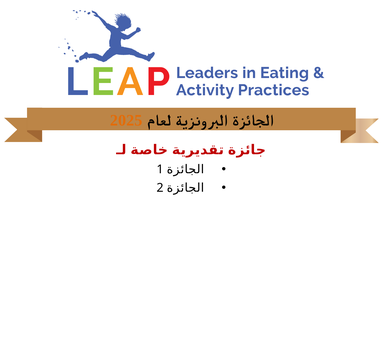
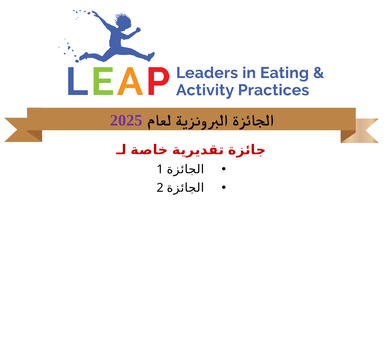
2025 colour: orange -> purple
